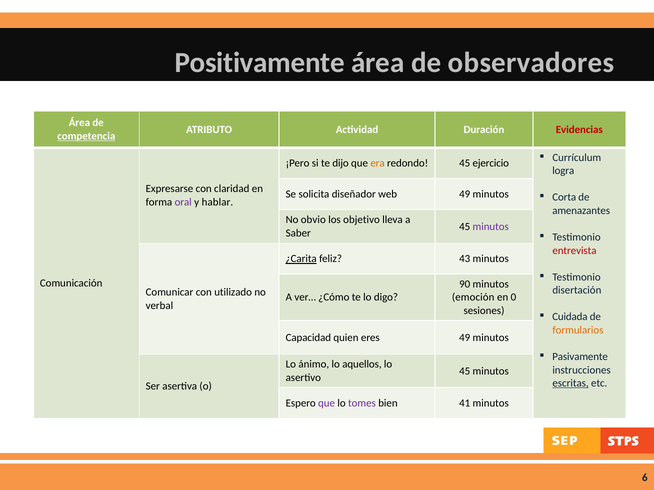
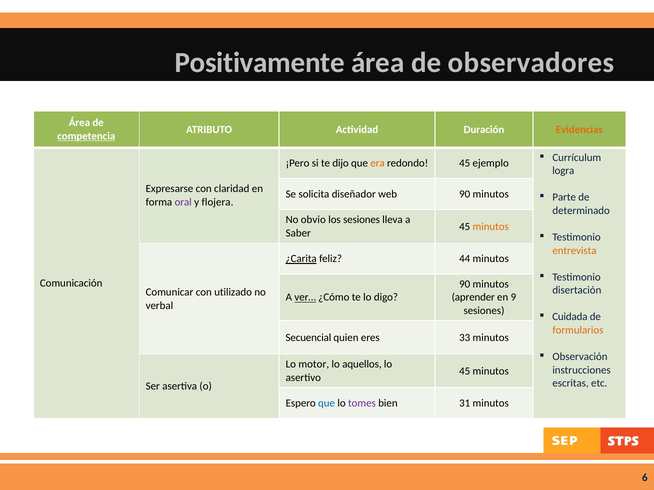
Evidencias colour: red -> orange
ejercicio: ejercicio -> ejemplo
web 49: 49 -> 90
Corta: Corta -> Parte
hablar: hablar -> flojera
amenazantes: amenazantes -> determinado
los objetivo: objetivo -> sesiones
minutos at (491, 227) colour: purple -> orange
entrevista colour: red -> orange
43: 43 -> 44
ver… underline: none -> present
emoción: emoción -> aprender
0: 0 -> 9
Capacidad: Capacidad -> Secuencial
eres 49: 49 -> 33
Pasivamente: Pasivamente -> Observación
ánimo: ánimo -> motor
escritas underline: present -> none
que at (327, 403) colour: purple -> blue
41: 41 -> 31
